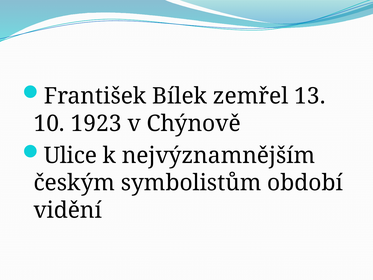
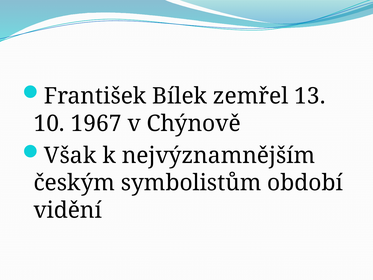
1923: 1923 -> 1967
Ulice: Ulice -> Však
